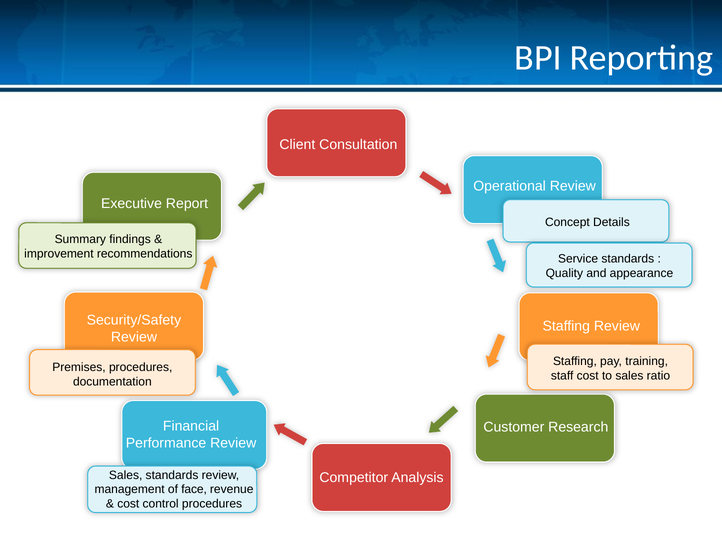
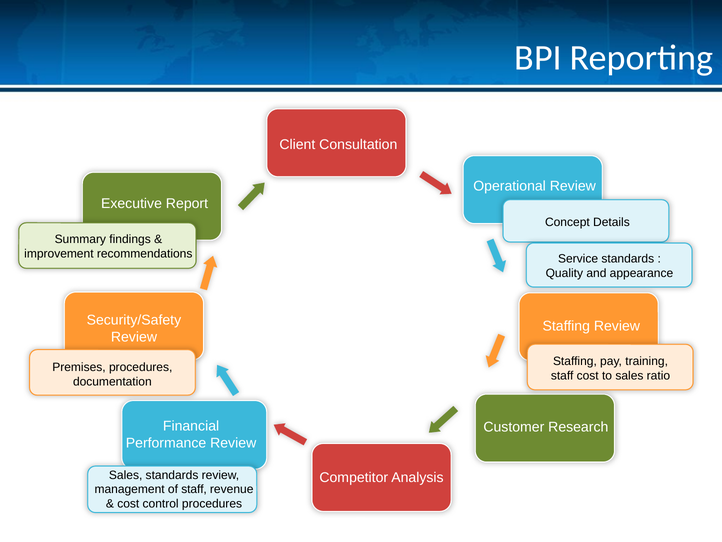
of face: face -> staff
